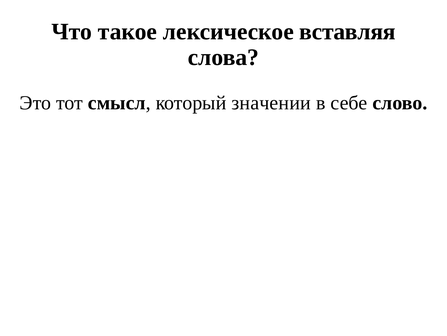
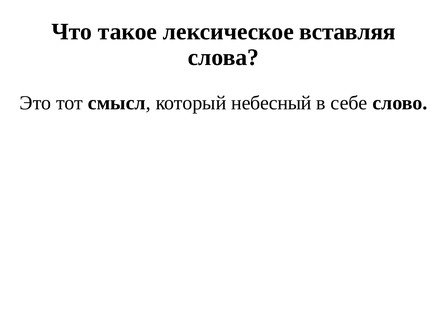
значении: значении -> небесный
